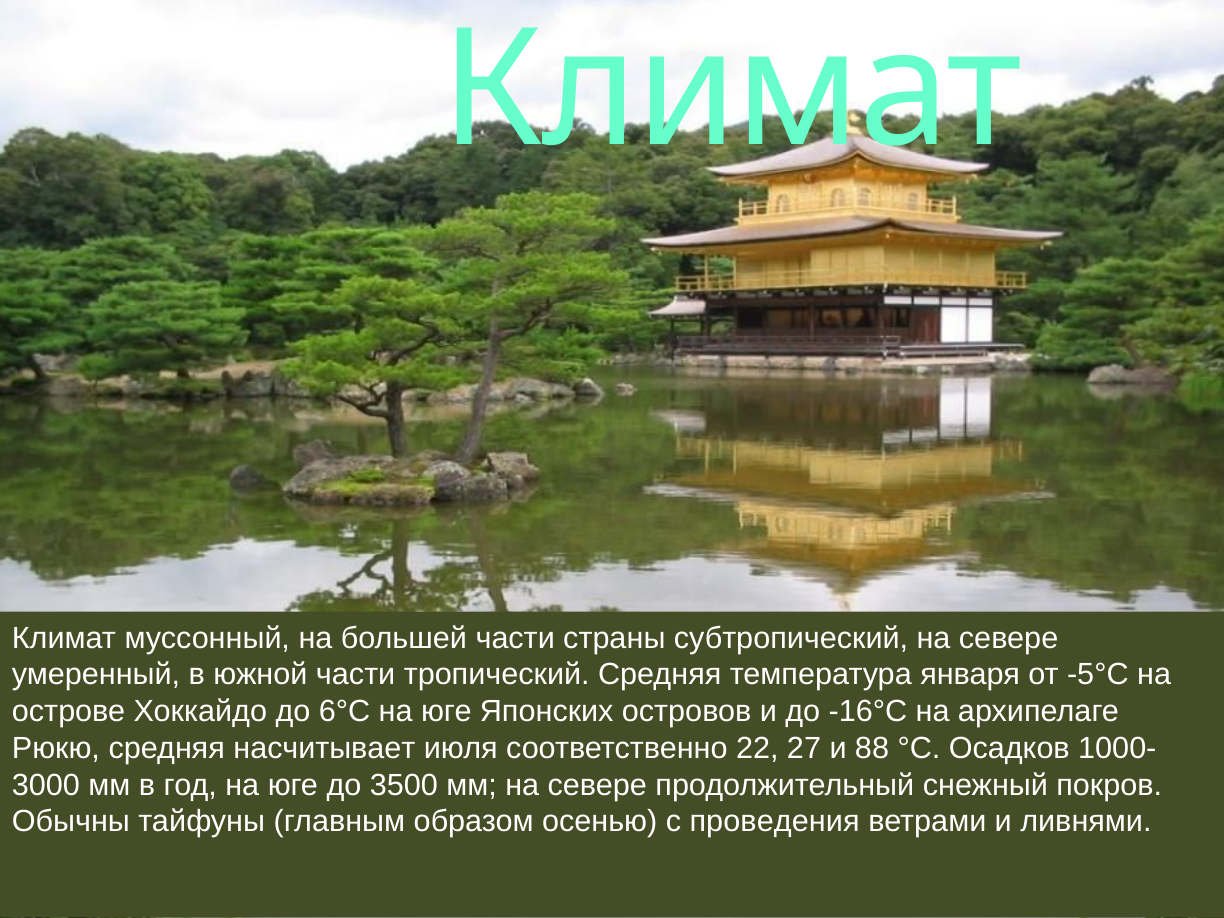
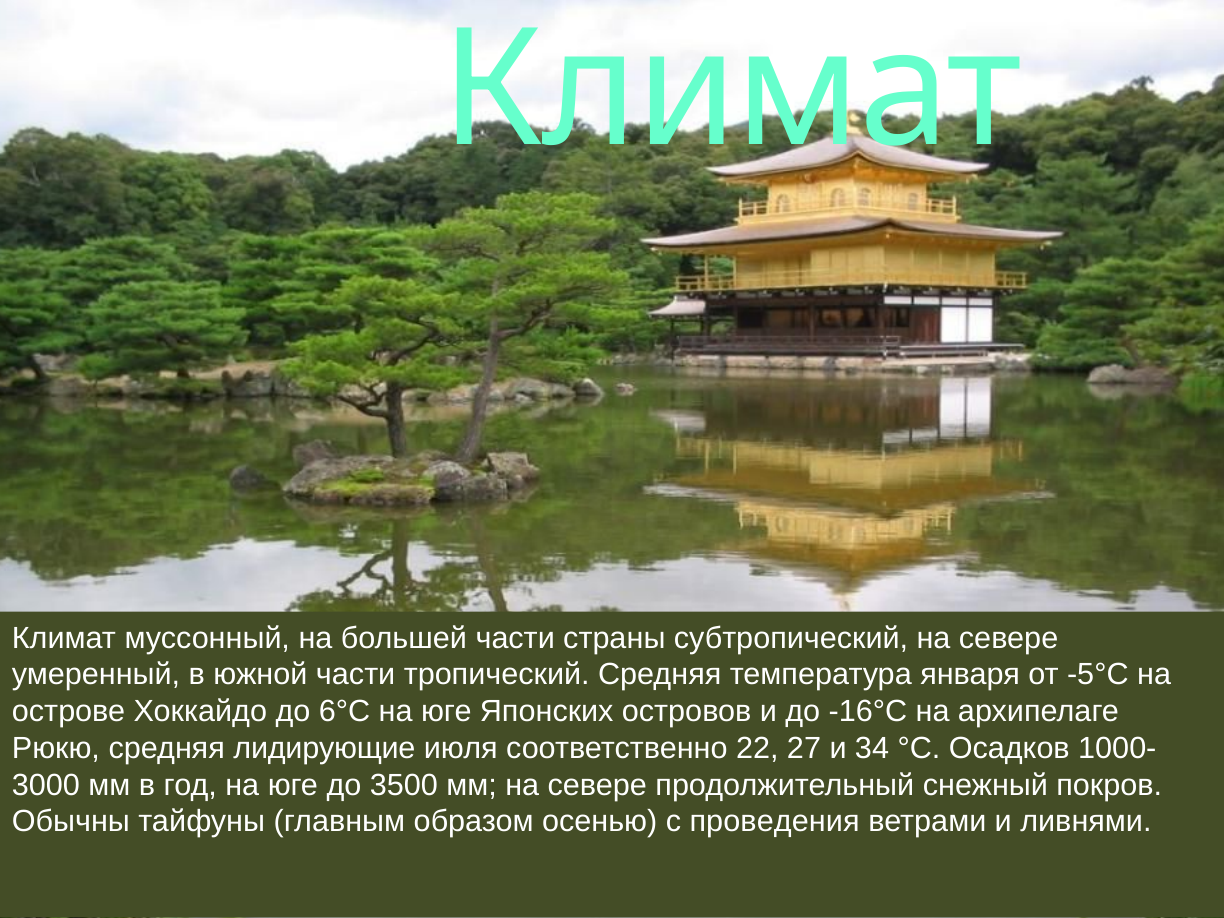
насчитывает: насчитывает -> лидирующие
88: 88 -> 34
